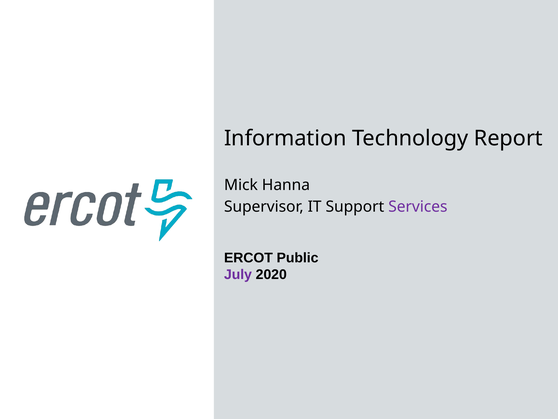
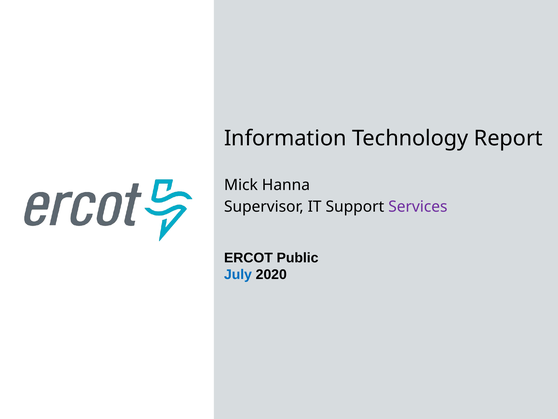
July colour: purple -> blue
